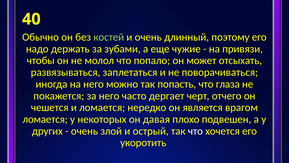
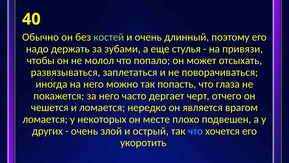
чужие: чужие -> стулья
давая: давая -> месте
что at (195, 131) colour: white -> light blue
